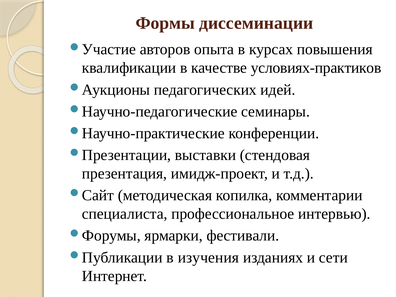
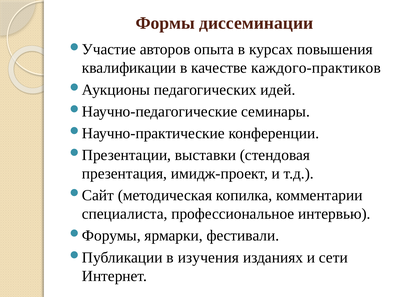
условиях-практиков: условиях-практиков -> каждого-практиков
